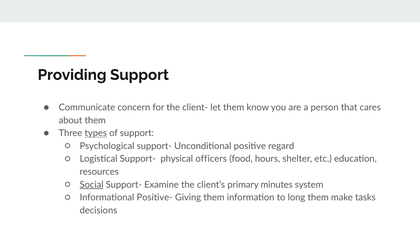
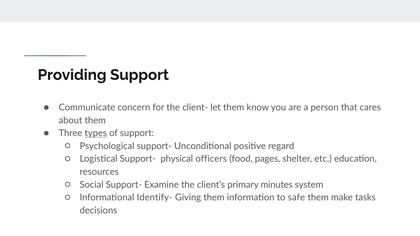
hours: hours -> pages
Social underline: present -> none
Positive-: Positive- -> Identify-
long: long -> safe
